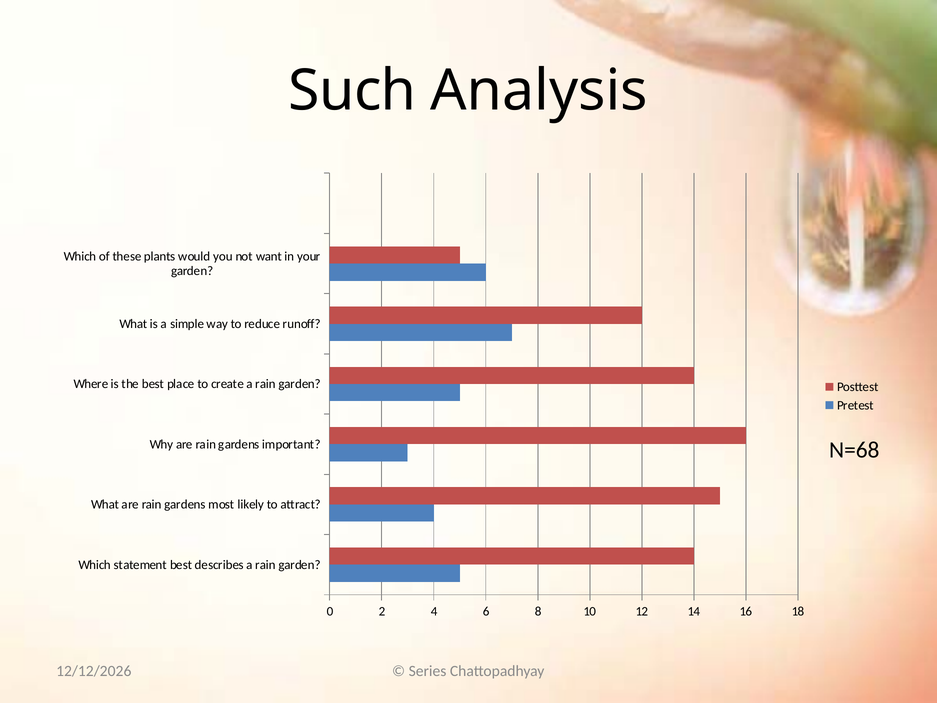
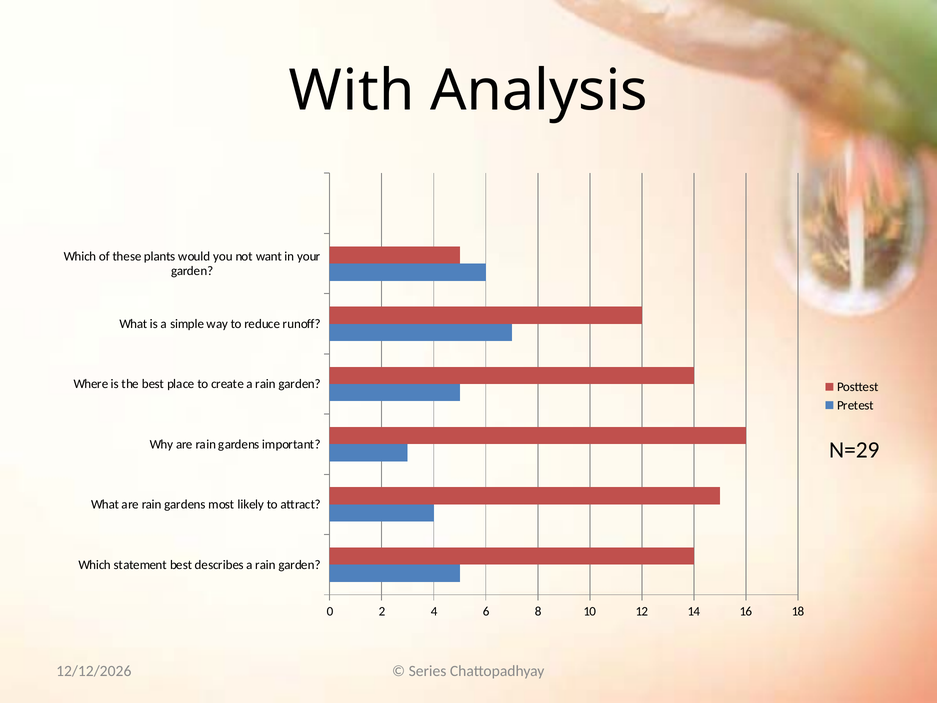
Such: Such -> With
N=68: N=68 -> N=29
